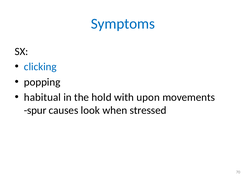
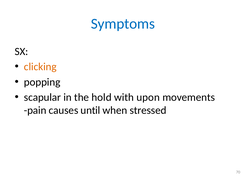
clicking colour: blue -> orange
habitual: habitual -> scapular
spur: spur -> pain
look: look -> until
